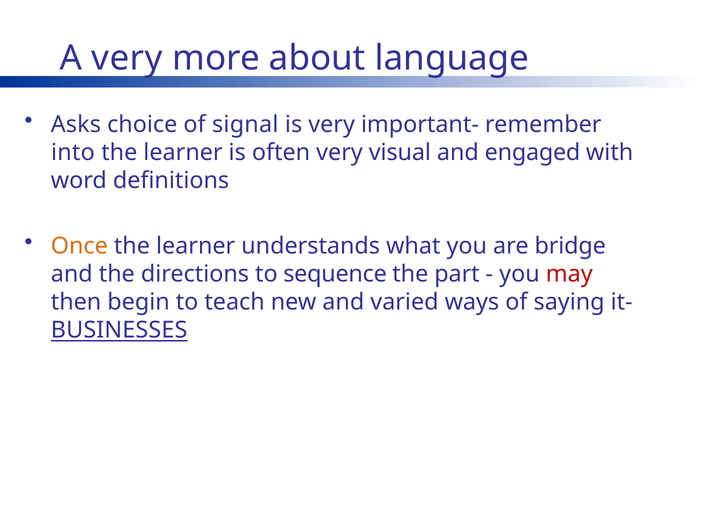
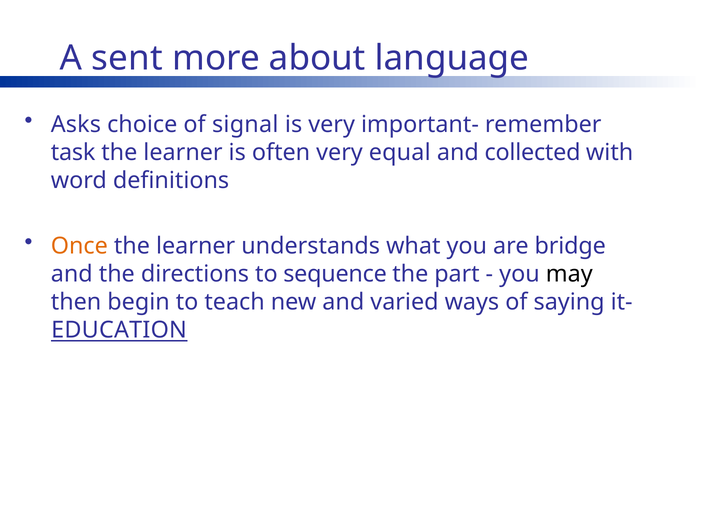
A very: very -> sent
into: into -> task
visual: visual -> equal
engaged: engaged -> collected
may colour: red -> black
BUSINESSES: BUSINESSES -> EDUCATION
